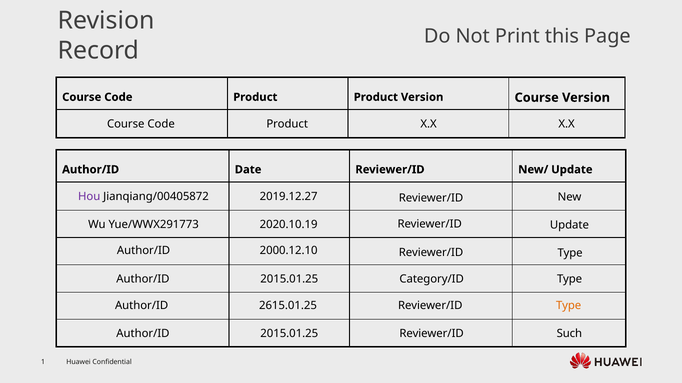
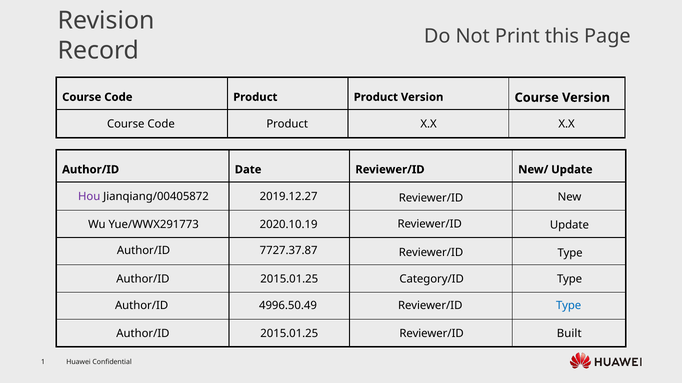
2000.12.10: 2000.12.10 -> 7727.37.87
2615.01.25: 2615.01.25 -> 4996.50.49
Type at (569, 306) colour: orange -> blue
Such: Such -> Built
